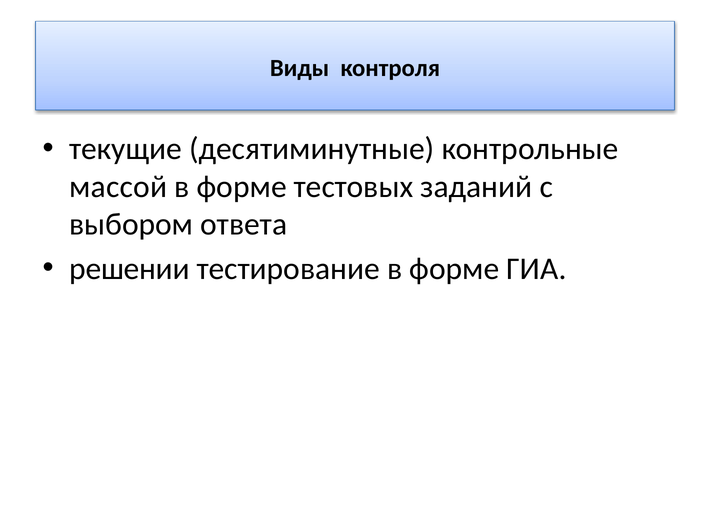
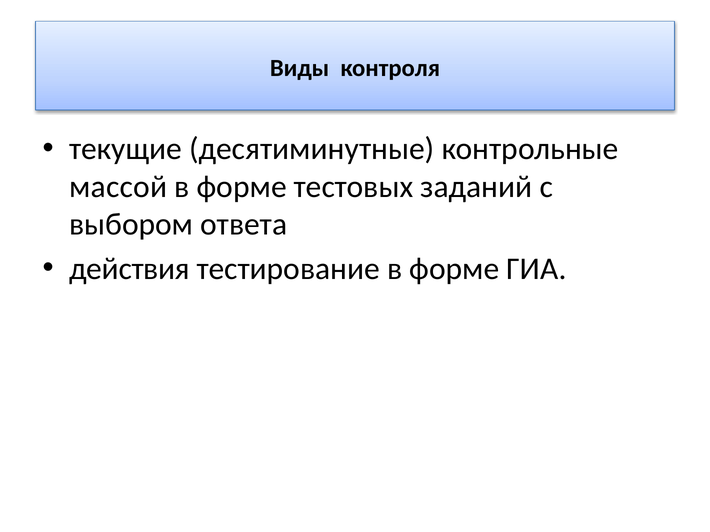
решении: решении -> действия
